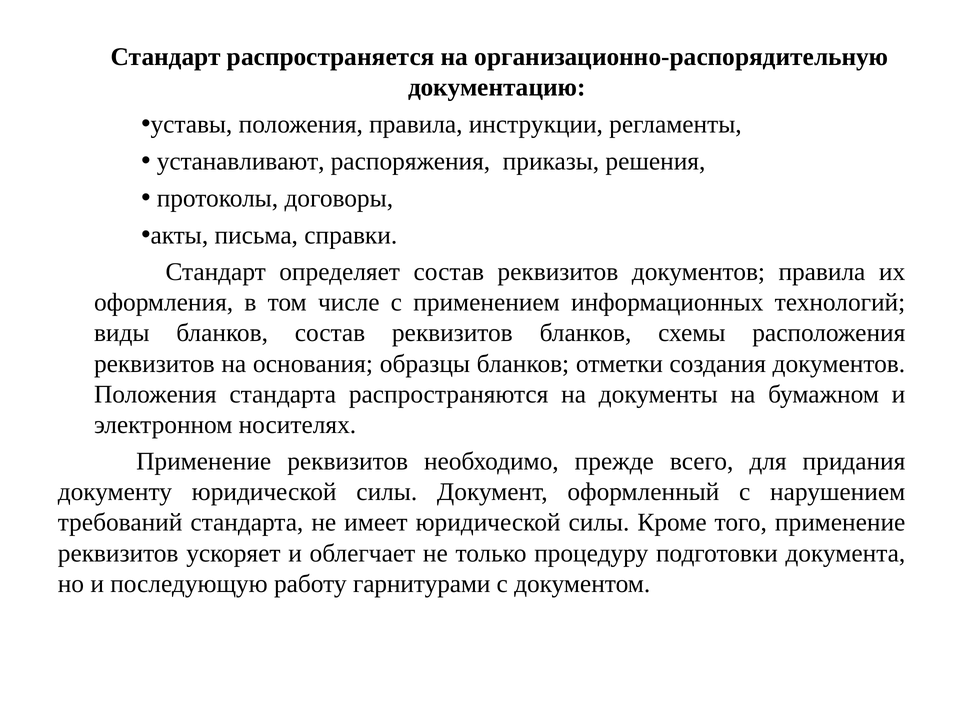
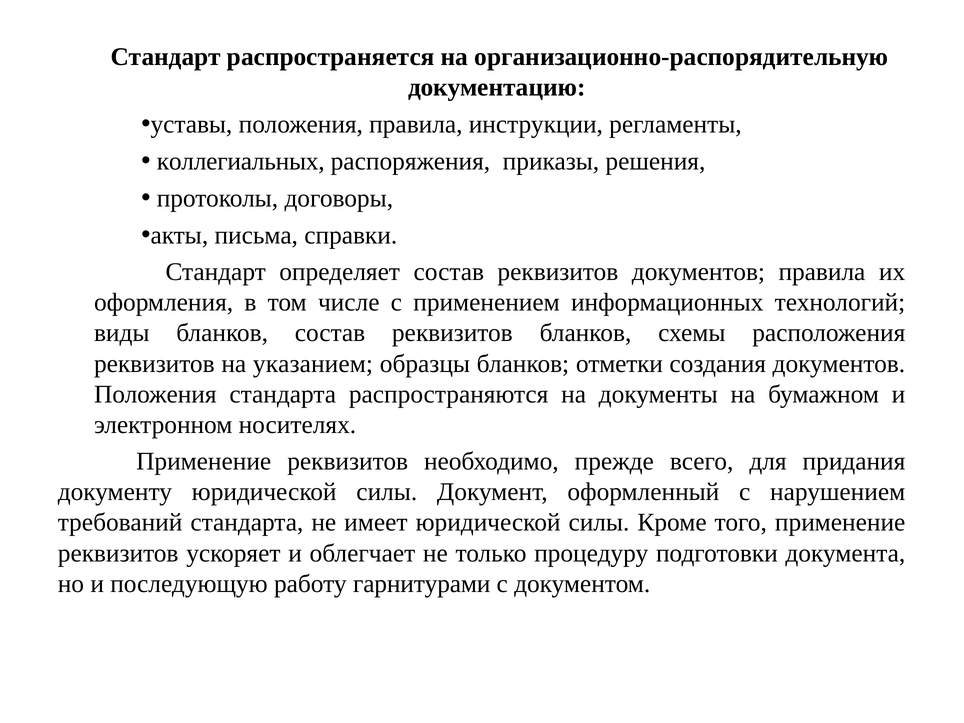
устанавливают: устанавливают -> коллегиальных
основания: основания -> указанием
